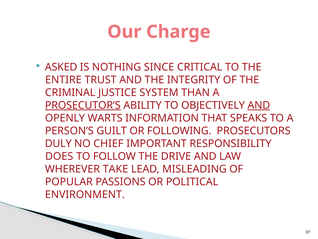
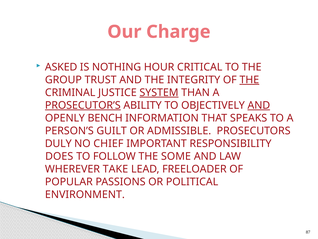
SINCE: SINCE -> HOUR
ENTIRE: ENTIRE -> GROUP
THE at (249, 80) underline: none -> present
SYSTEM underline: none -> present
WARTS: WARTS -> BENCH
FOLLOWING: FOLLOWING -> ADMISSIBLE
DRIVE: DRIVE -> SOME
MISLEADING: MISLEADING -> FREELOADER
